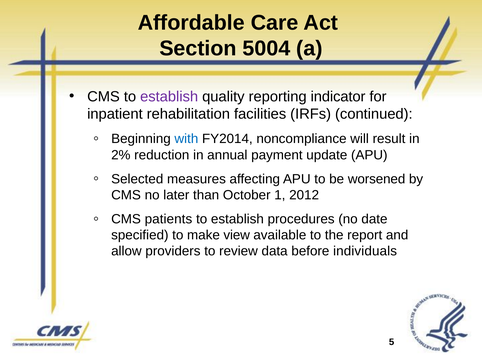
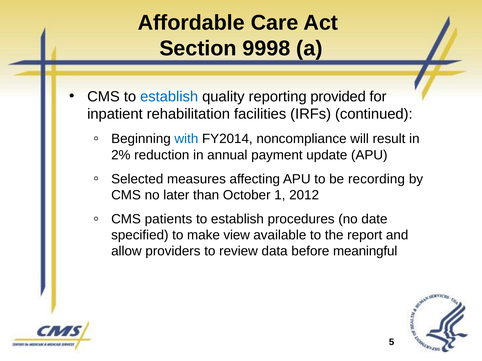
5004: 5004 -> 9998
establish at (169, 97) colour: purple -> blue
indicator: indicator -> provided
worsened: worsened -> recording
individuals: individuals -> meaningful
